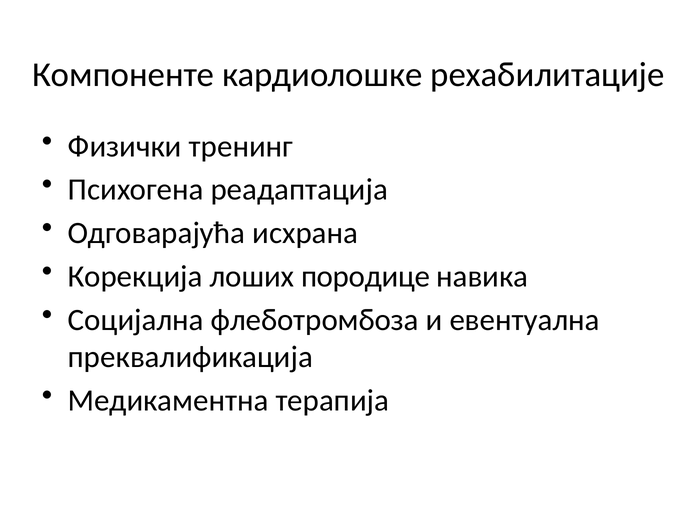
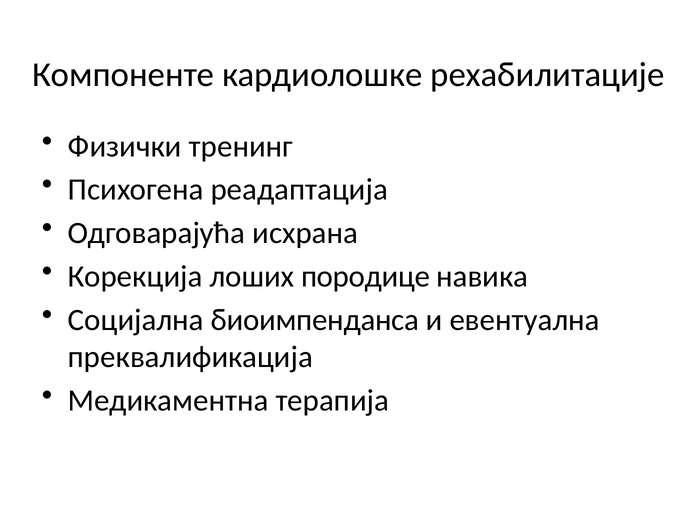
флеботромбоза: флеботромбоза -> биоимпенданса
